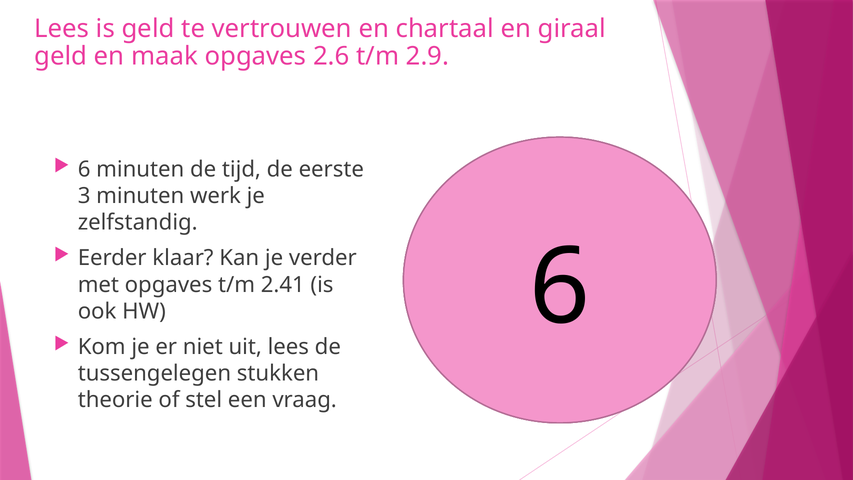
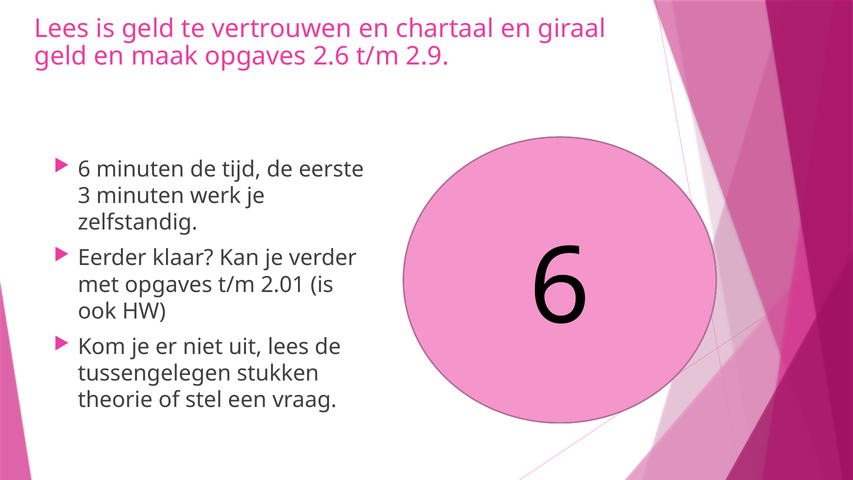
2.41: 2.41 -> 2.01
